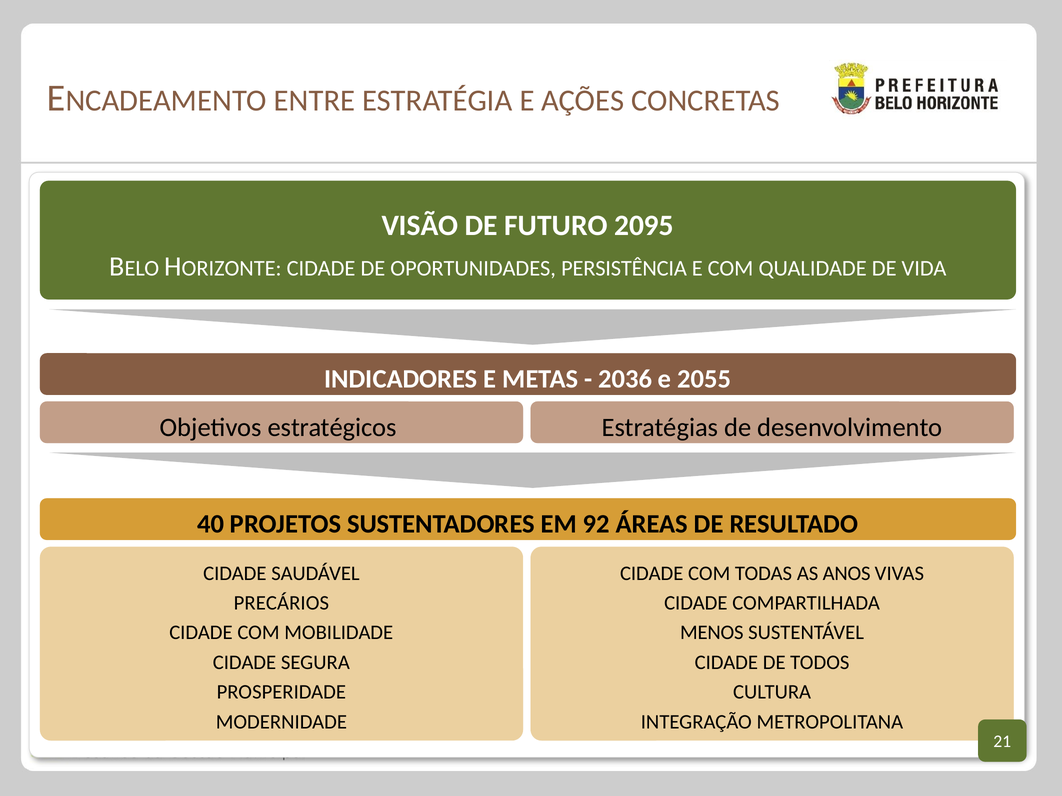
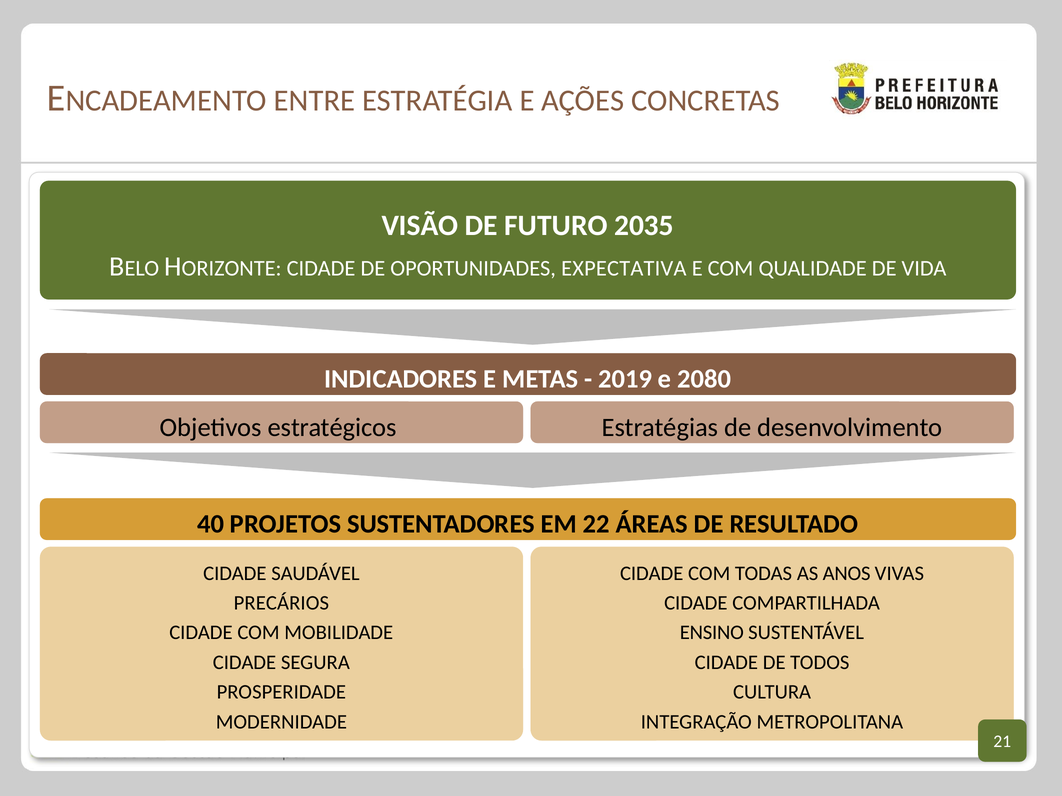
2095: 2095 -> 2035
PERSISTÊNCIA: PERSISTÊNCIA -> EXPECTATIVA
2036: 2036 -> 2019
2055: 2055 -> 2080
92: 92 -> 22
MENOS: MENOS -> ENSINO
